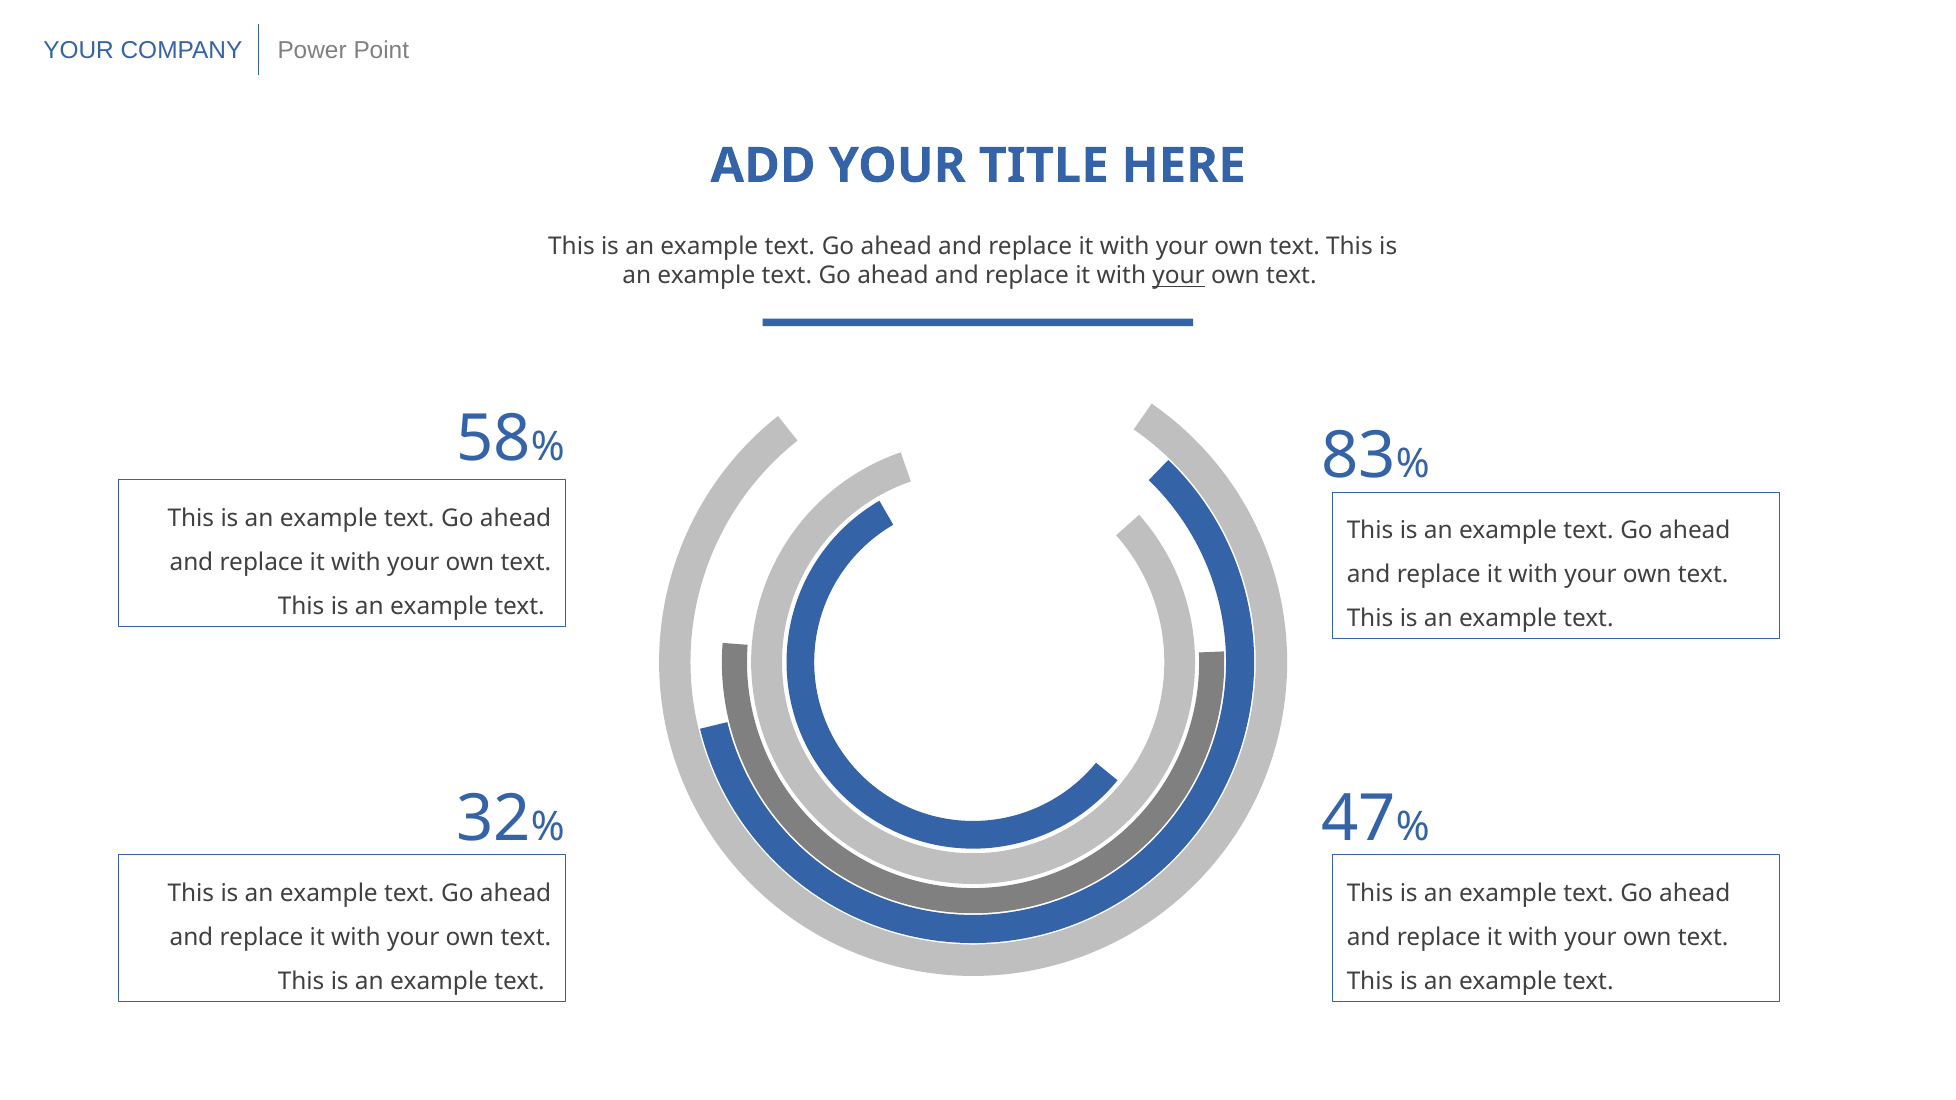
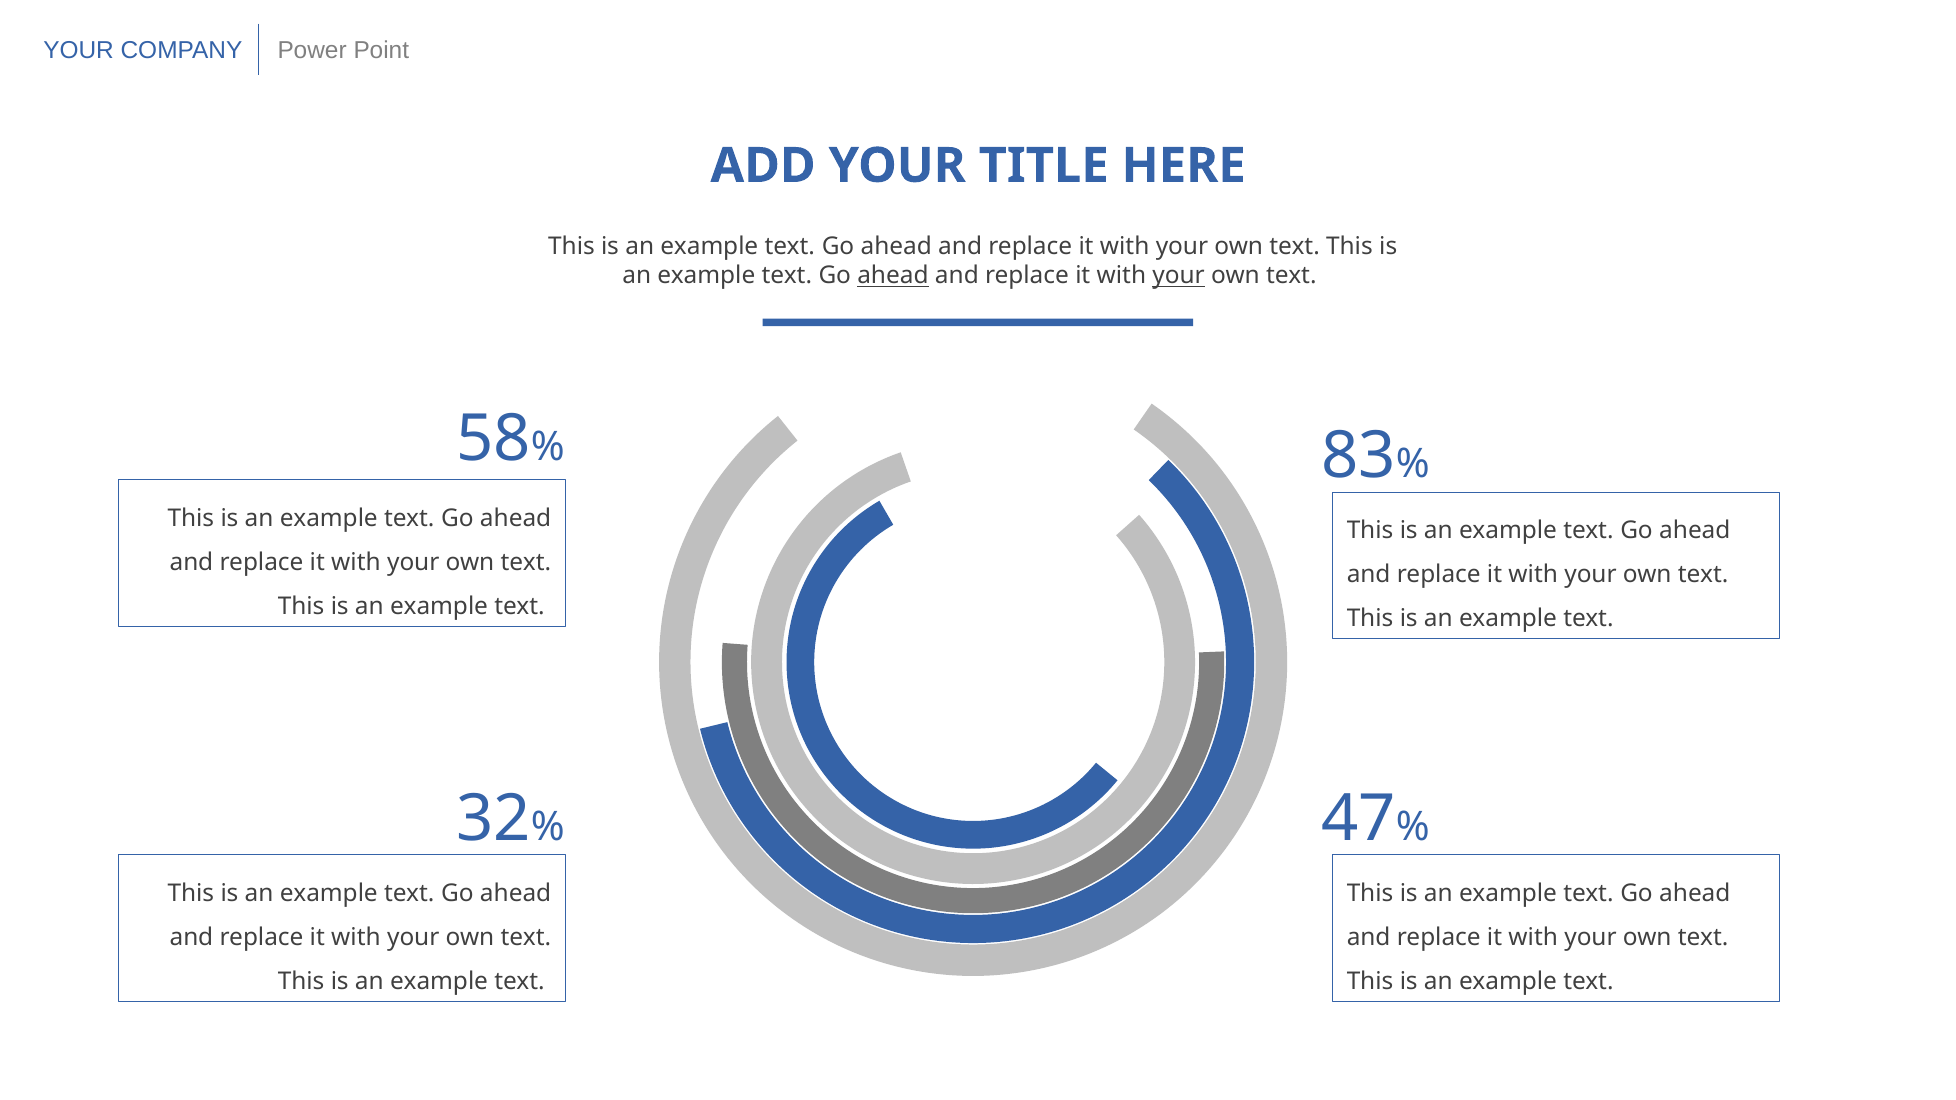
ahead at (893, 276) underline: none -> present
